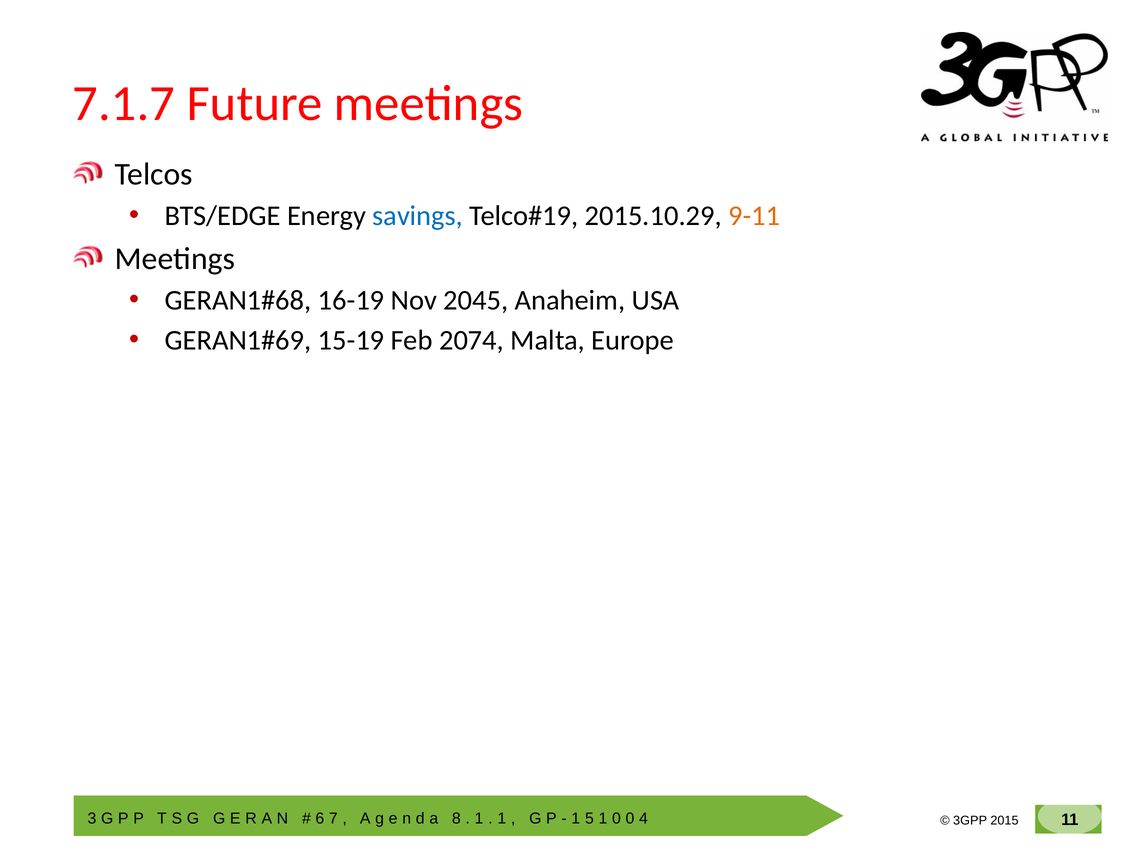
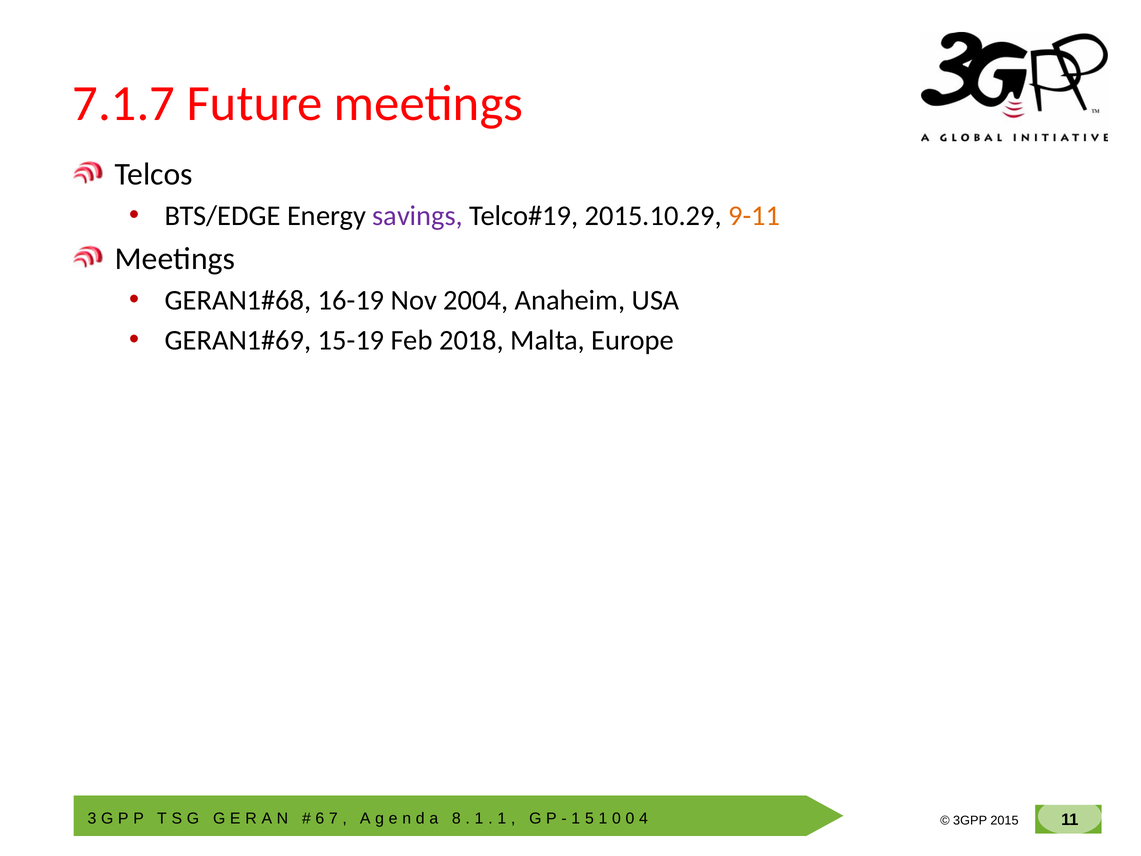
savings colour: blue -> purple
2045: 2045 -> 2004
2074: 2074 -> 2018
